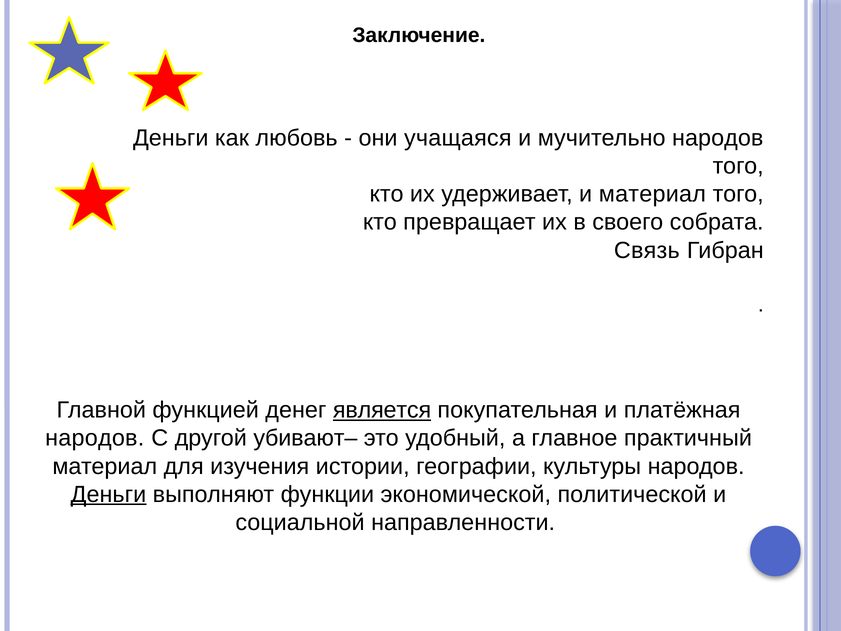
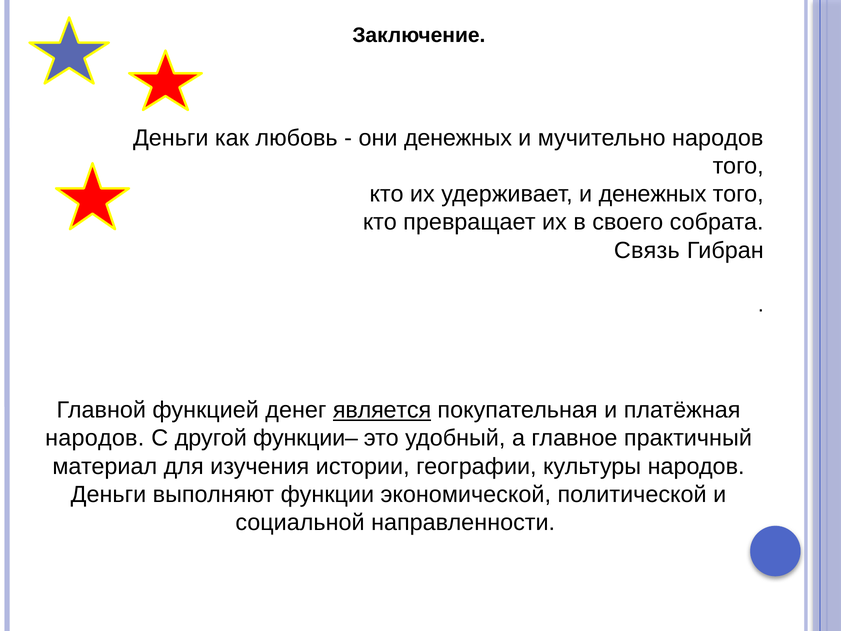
они учащаяся: учащаяся -> денежных
и материал: материал -> денежных
убивают–: убивают– -> функции–
Деньги at (108, 494) underline: present -> none
